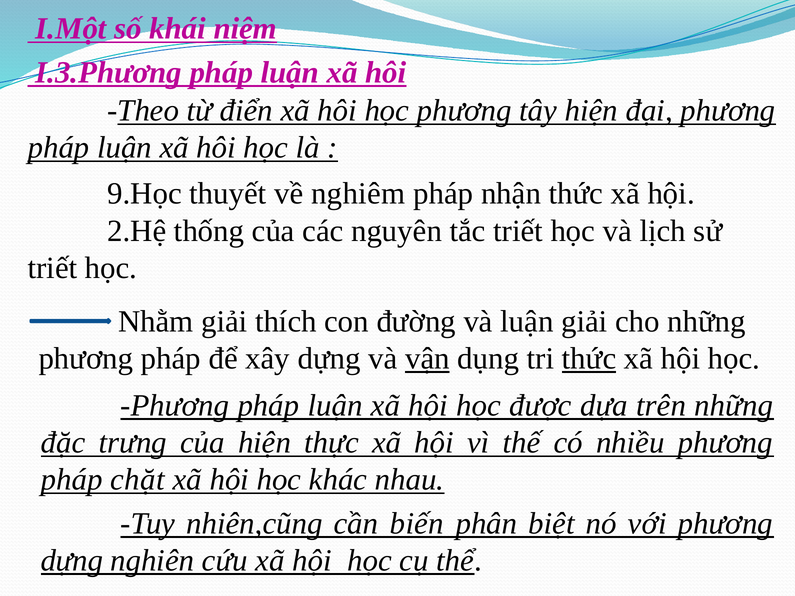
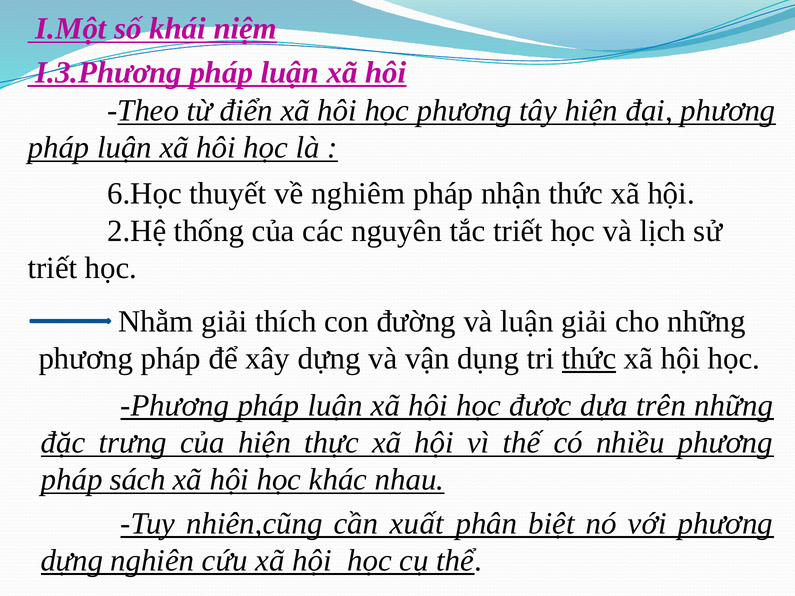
9.Học: 9.Học -> 6.Học
vận underline: present -> none
chặt: chặt -> sách
biến: biến -> xuất
